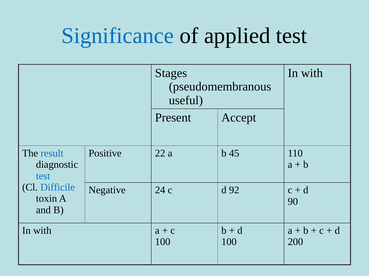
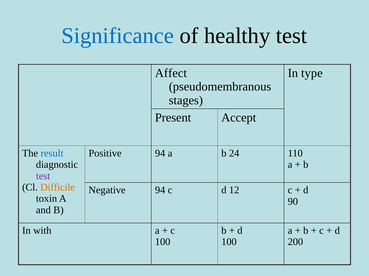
applied: applied -> healthy
Stages: Stages -> Affect
with at (312, 73): with -> type
useful: useful -> stages
Positive 22: 22 -> 94
45: 45 -> 24
test at (43, 176) colour: blue -> purple
Difficile colour: blue -> orange
Negative 24: 24 -> 94
92: 92 -> 12
